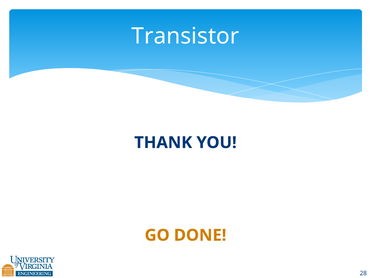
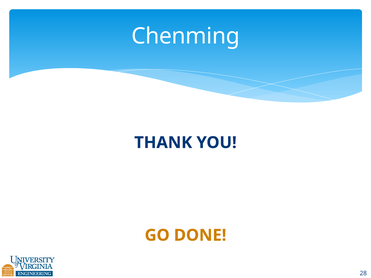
Transistor: Transistor -> Chenming
